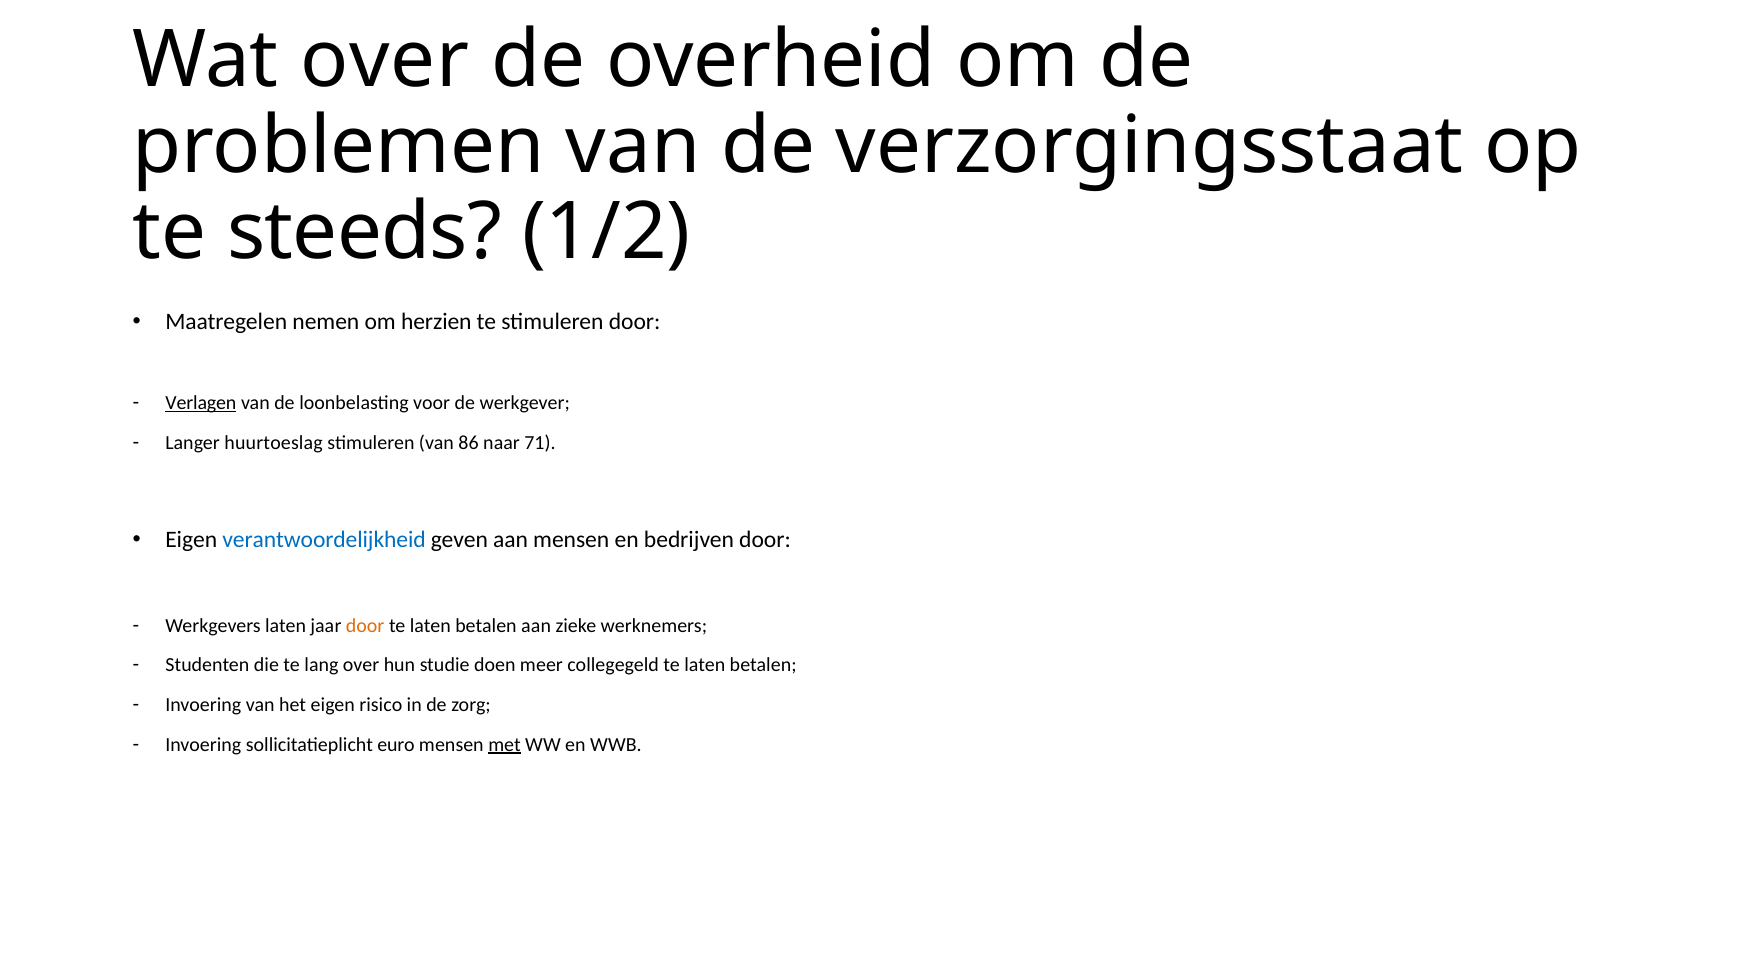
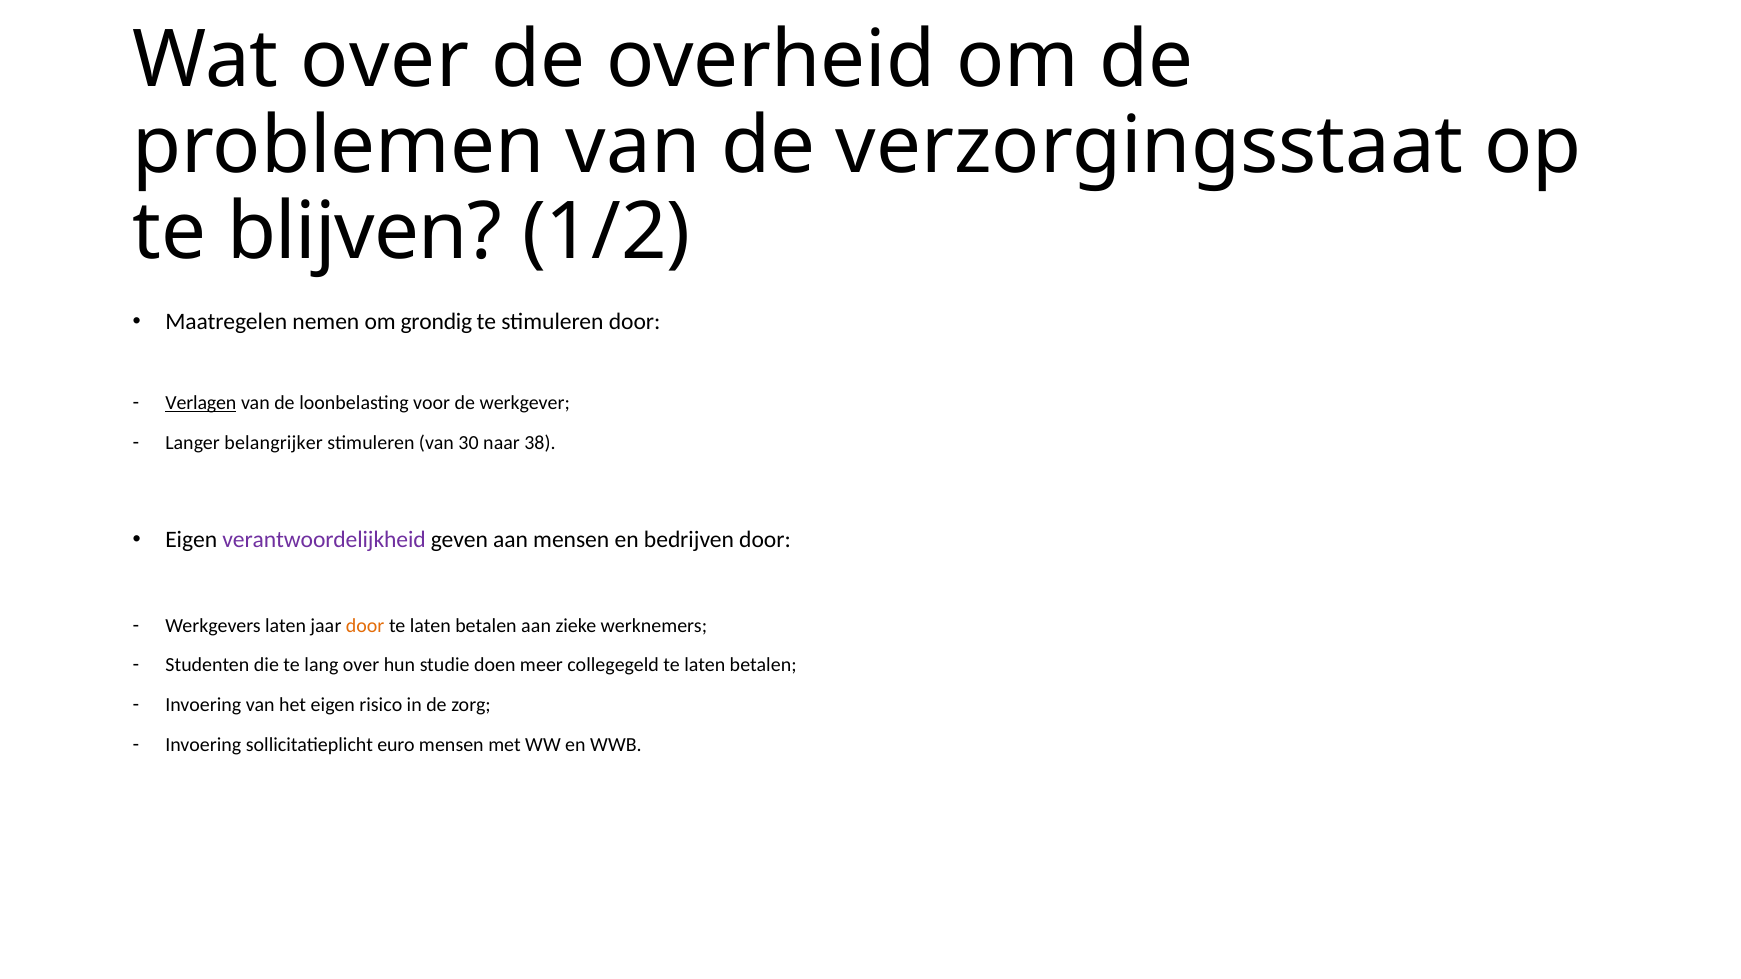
steeds: steeds -> blijven
herzien: herzien -> grondig
huurtoeslag: huurtoeslag -> belangrijker
86: 86 -> 30
71: 71 -> 38
verantwoordelijkheid colour: blue -> purple
met underline: present -> none
